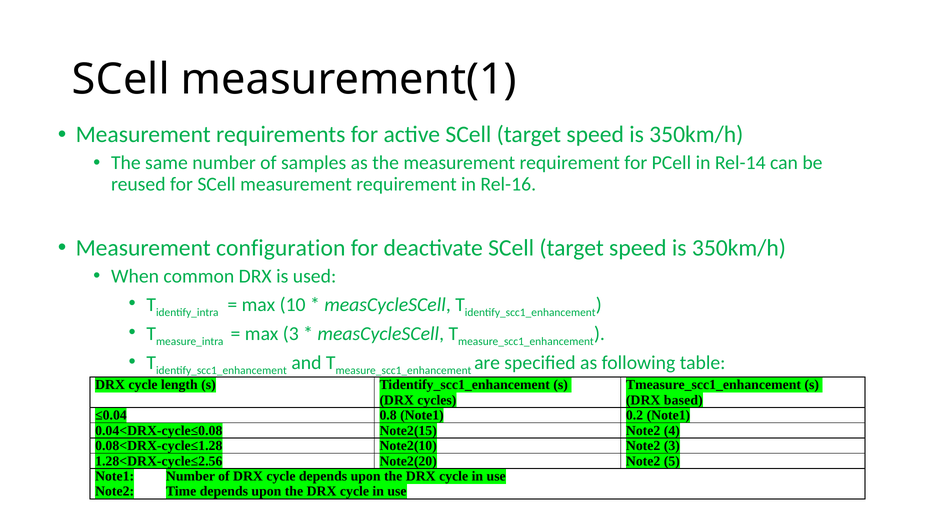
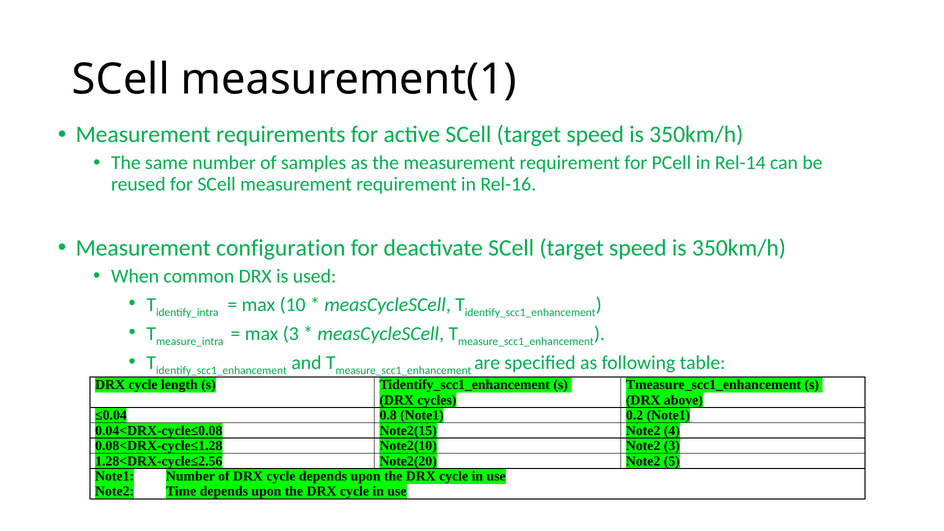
based: based -> above
